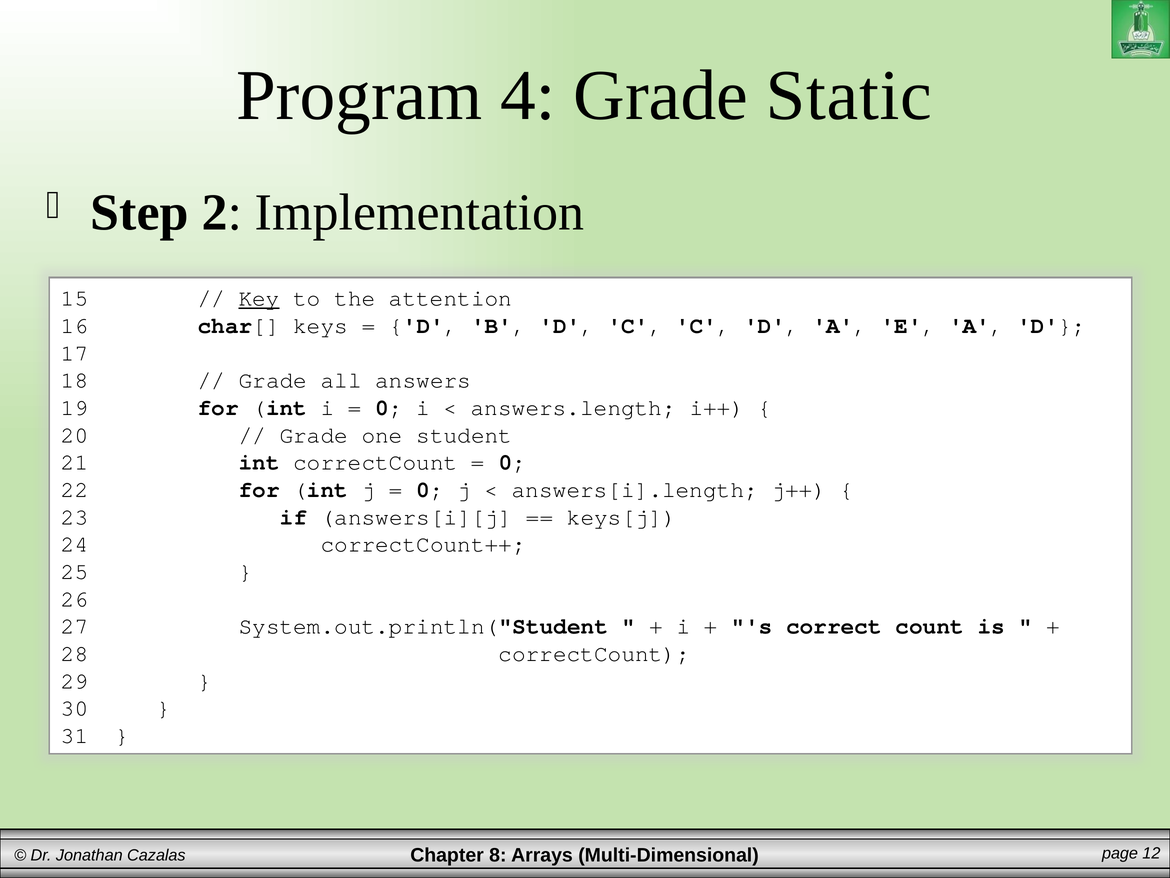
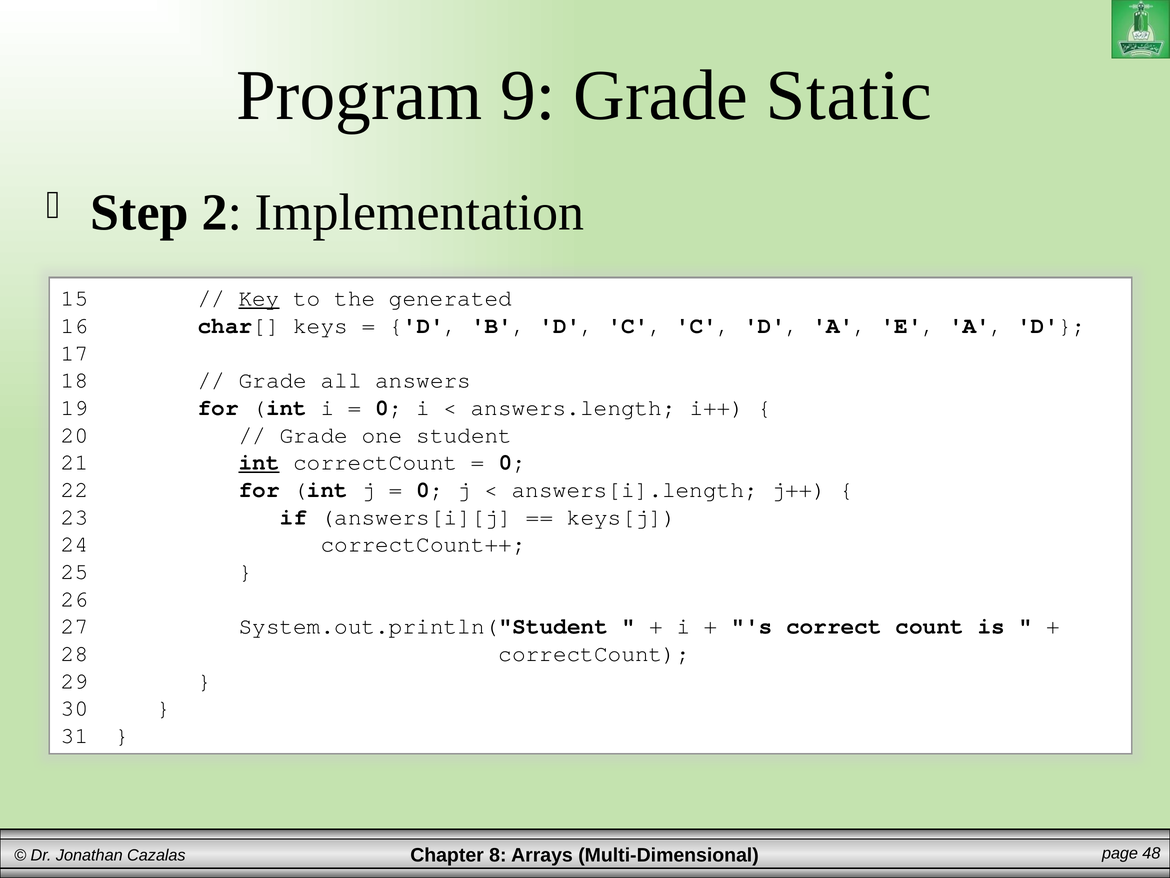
4: 4 -> 9
attention: attention -> generated
int at (259, 462) underline: none -> present
12: 12 -> 48
